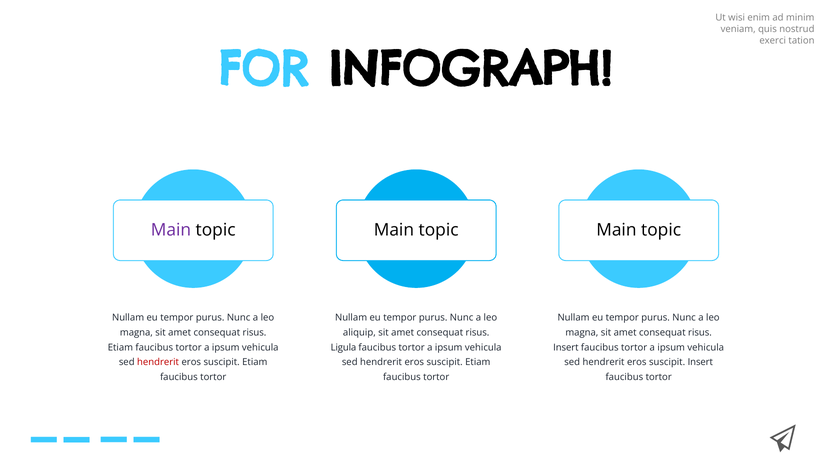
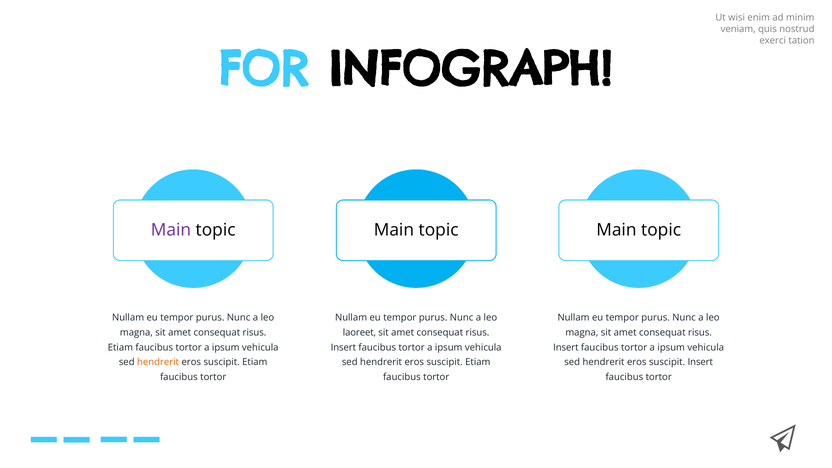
aliquip: aliquip -> laoreet
Ligula at (343, 347): Ligula -> Insert
hendrerit at (158, 362) colour: red -> orange
